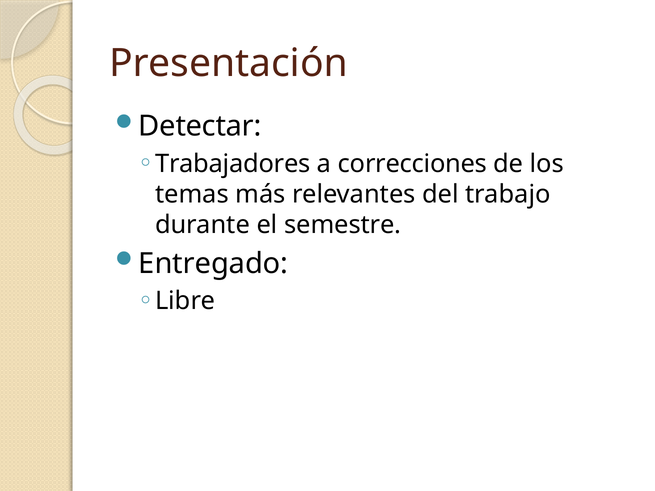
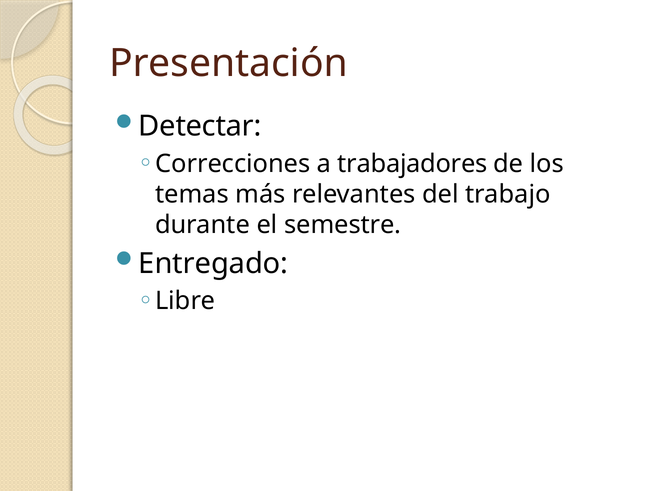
Trabajadores: Trabajadores -> Correcciones
correcciones: correcciones -> trabajadores
